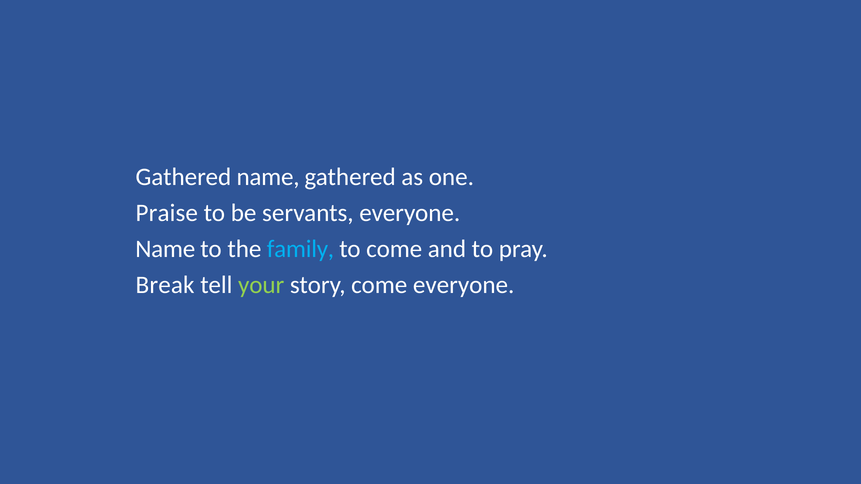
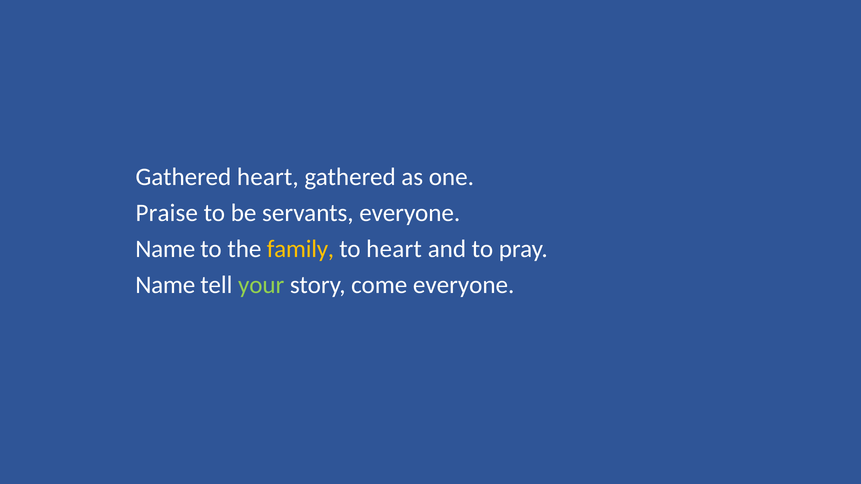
Gathered name: name -> heart
family colour: light blue -> yellow
to come: come -> heart
Break at (165, 285): Break -> Name
